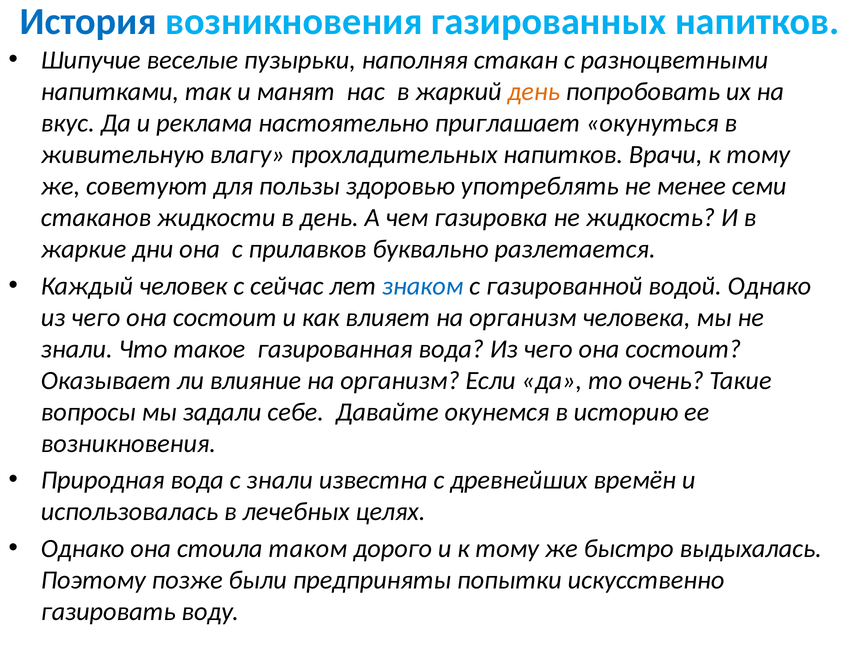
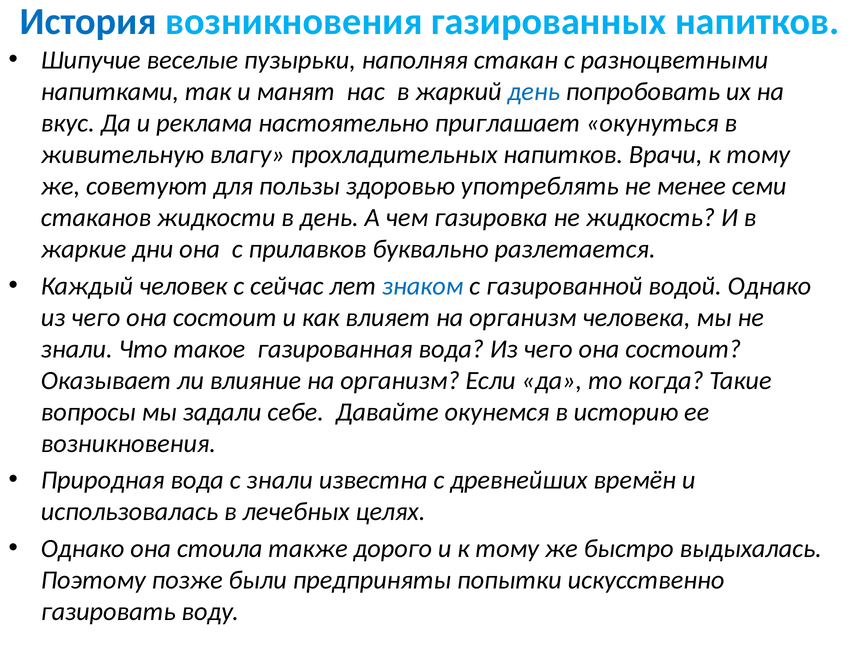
день at (534, 91) colour: orange -> blue
очень: очень -> когда
таком: таком -> также
